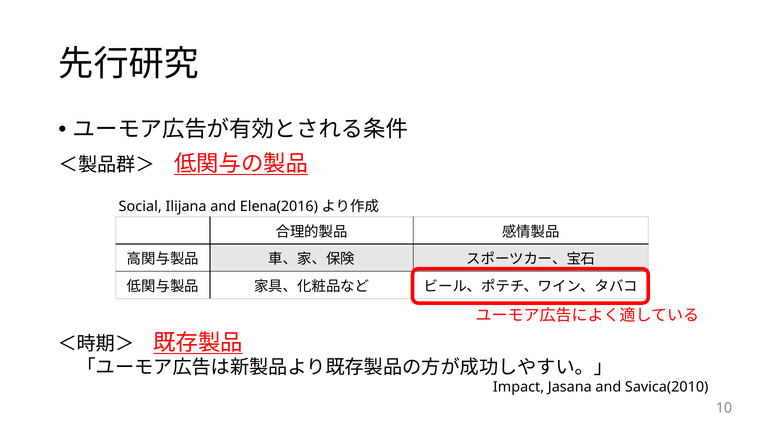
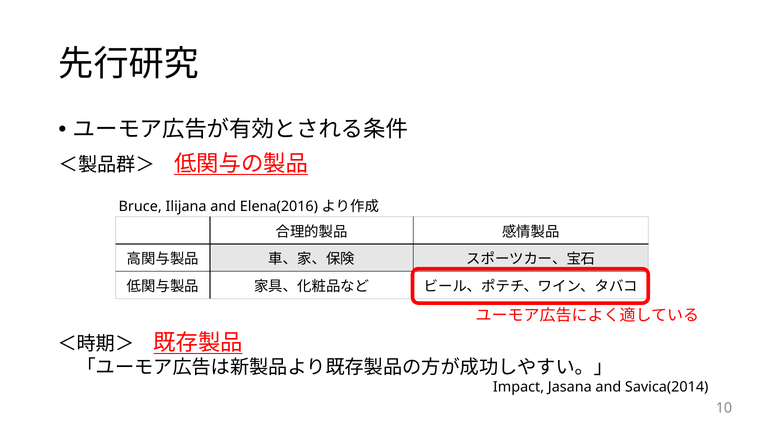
Social: Social -> Bruce
Savica(2010: Savica(2010 -> Savica(2014
